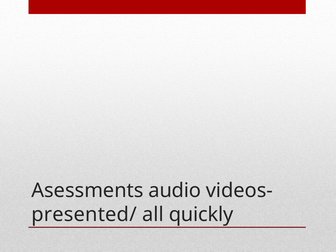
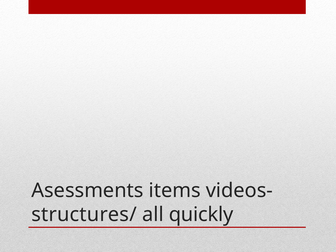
audio: audio -> items
presented/: presented/ -> structures/
